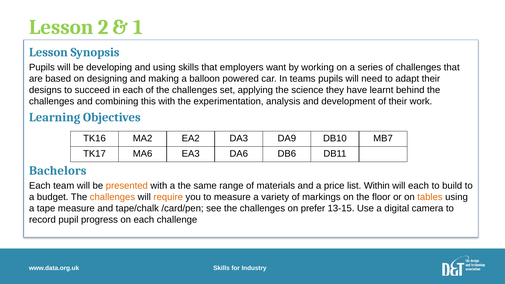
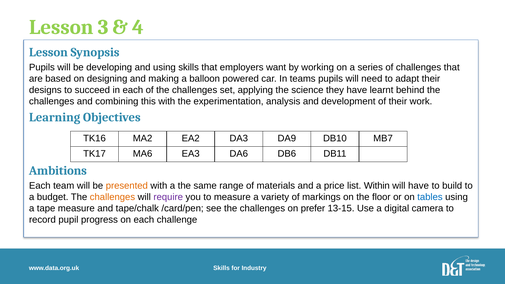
2: 2 -> 3
1: 1 -> 4
Bachelors: Bachelors -> Ambitions
will each: each -> have
require colour: orange -> purple
tables colour: orange -> blue
